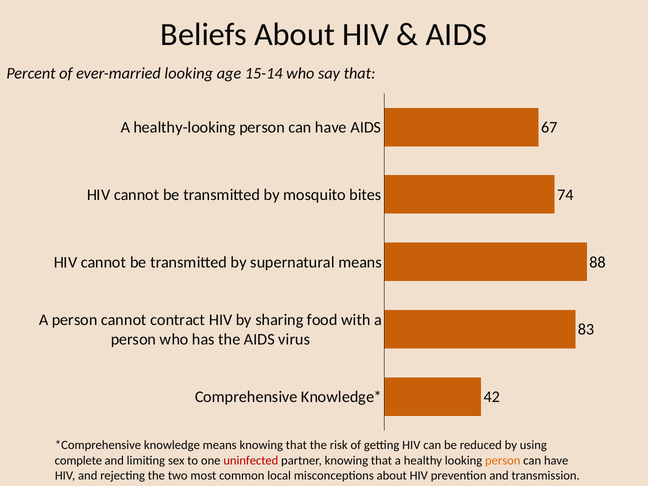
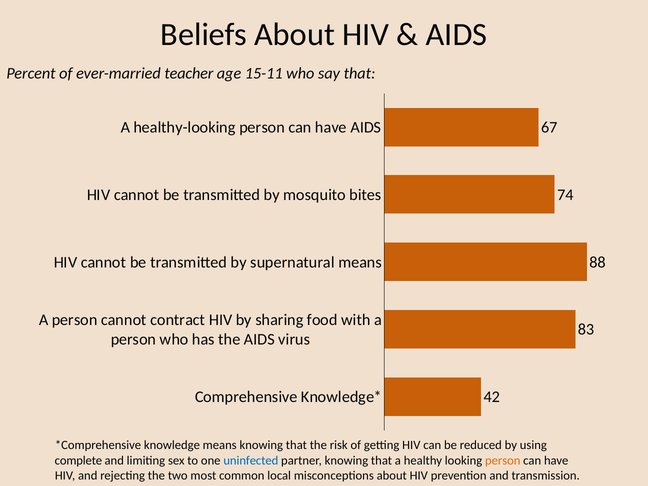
ever-married looking: looking -> teacher
15-14: 15-14 -> 15-11
uninfected colour: red -> blue
